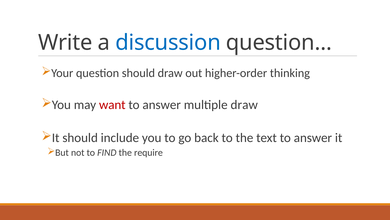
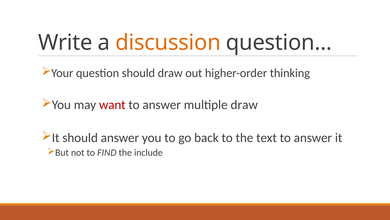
discussion colour: blue -> orange
should include: include -> answer
require: require -> include
